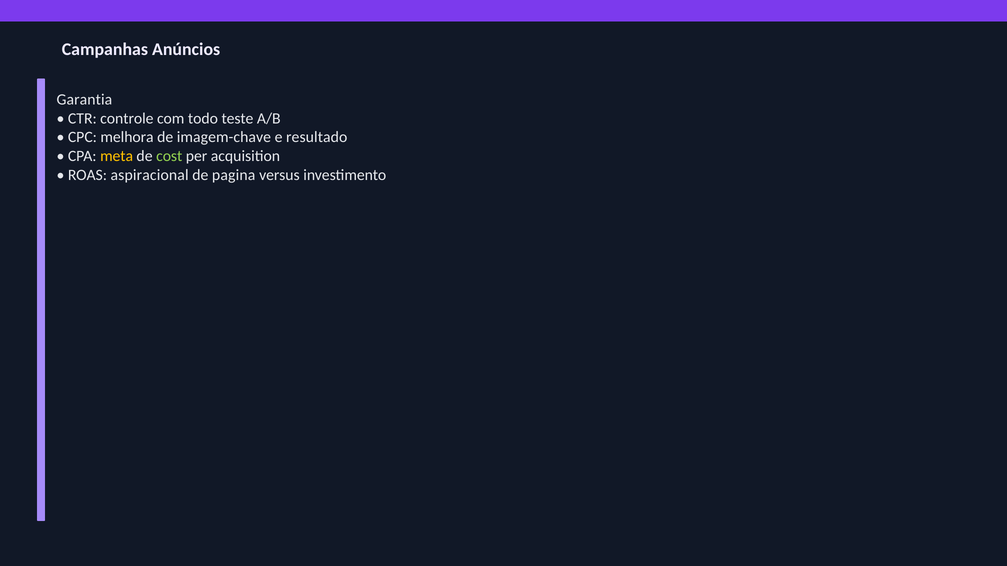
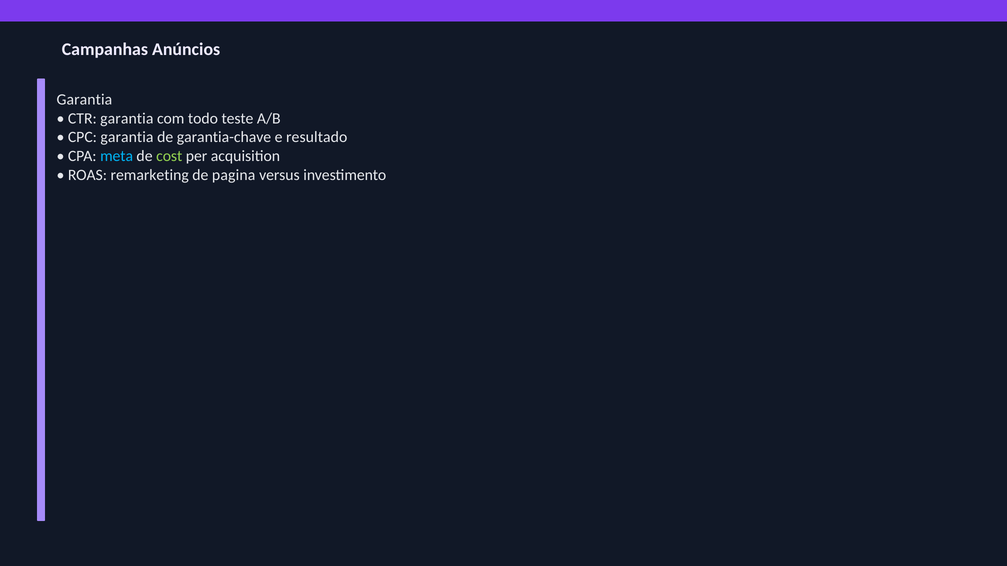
CTR controle: controle -> garantia
CPC melhora: melhora -> garantia
imagem-chave: imagem-chave -> garantia-chave
meta colour: yellow -> light blue
aspiracional: aspiracional -> remarketing
